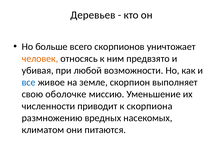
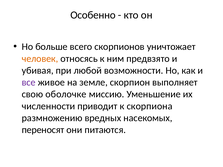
Деревьев: Деревьев -> Особенно
все colour: blue -> purple
климатом: климатом -> переносят
